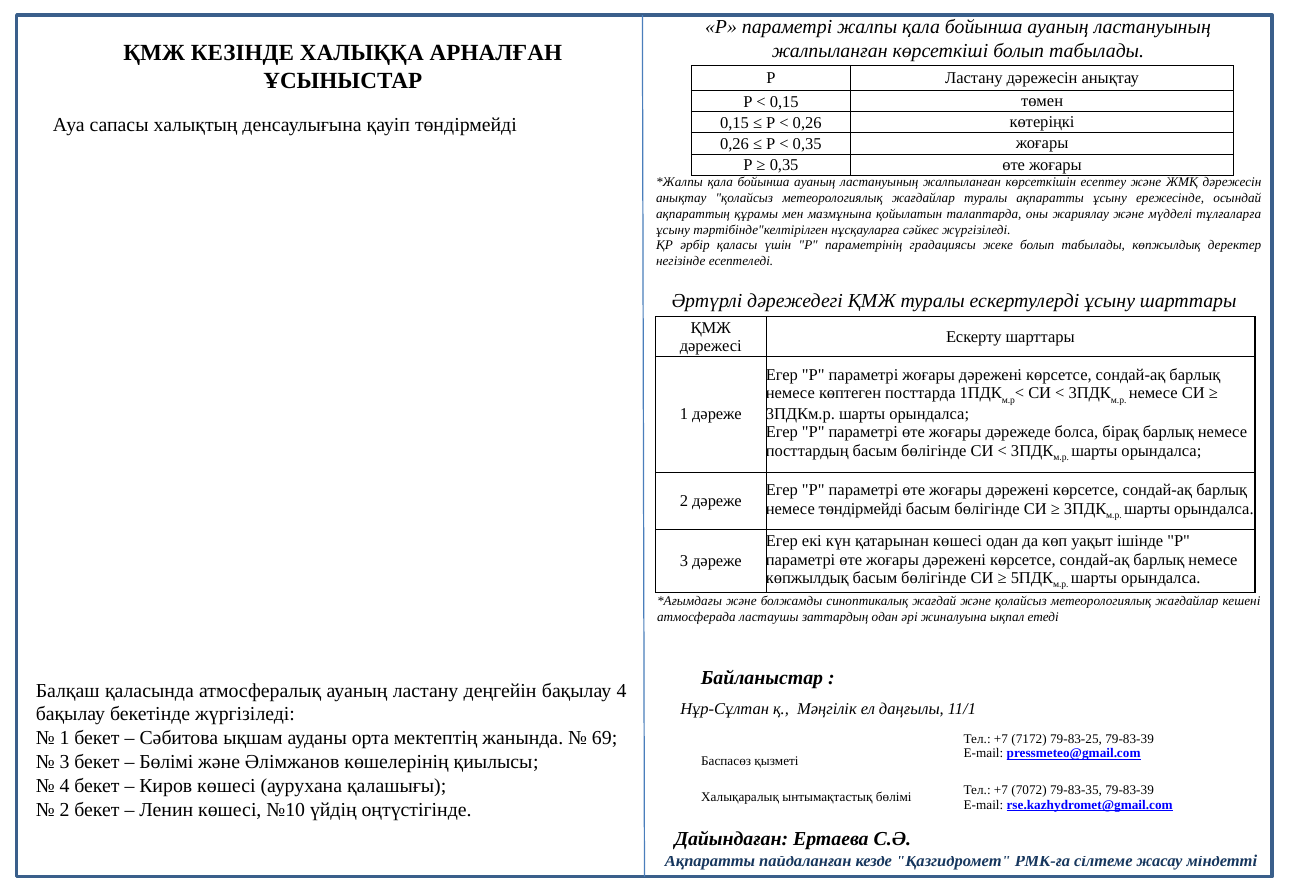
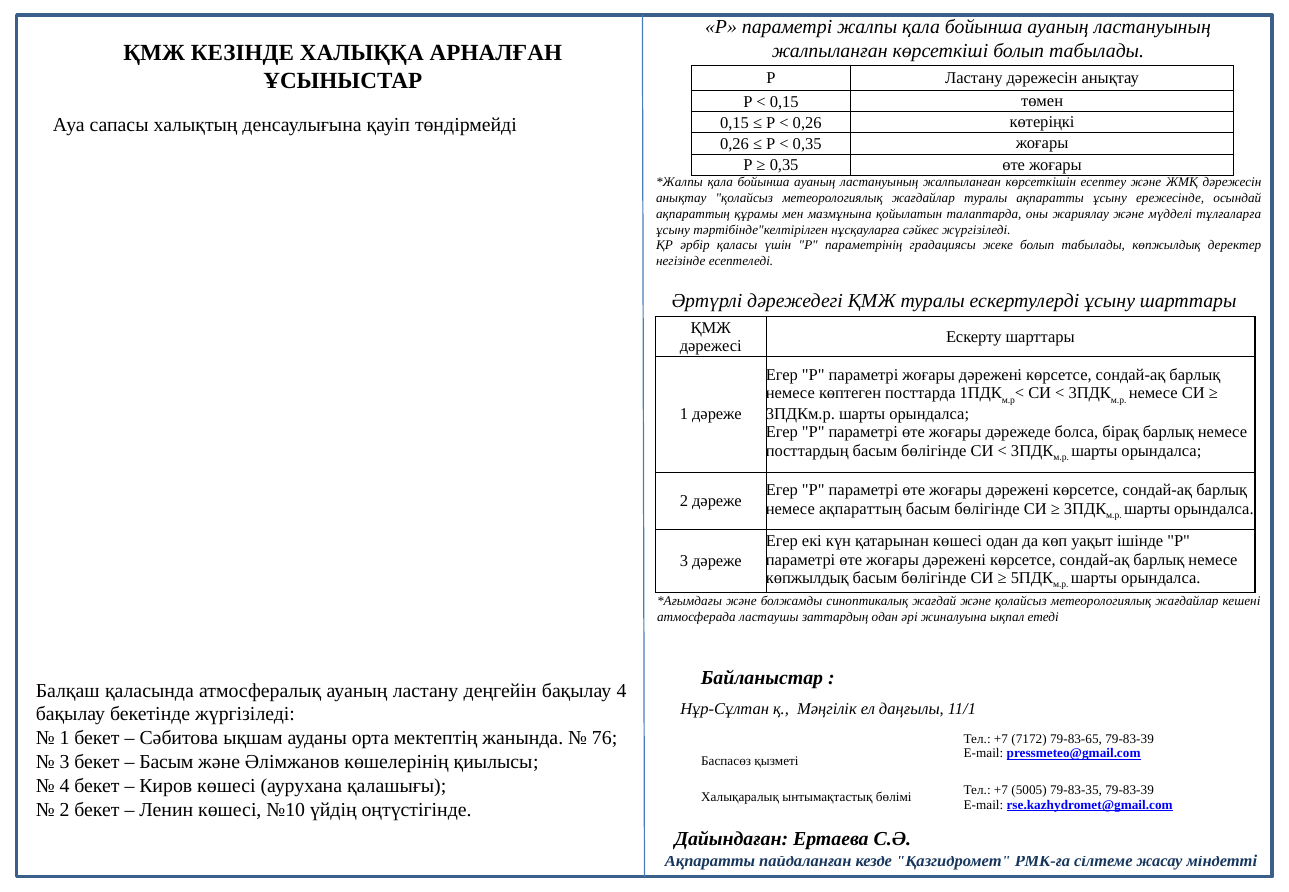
немесе төндірмейді: төндірмейді -> ақпараттың
69: 69 -> 76
79-83-25: 79-83-25 -> 79-83-65
Бөлімі at (166, 762): Бөлімі -> Басым
7072: 7072 -> 5005
